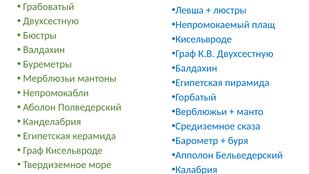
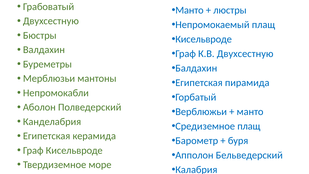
Левша at (189, 10): Левша -> Манто
Средиземное сказа: сказа -> плащ
